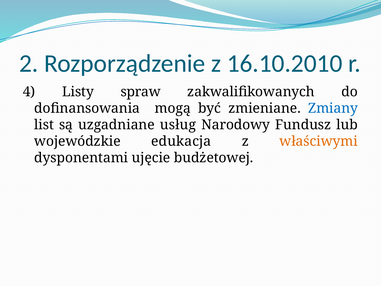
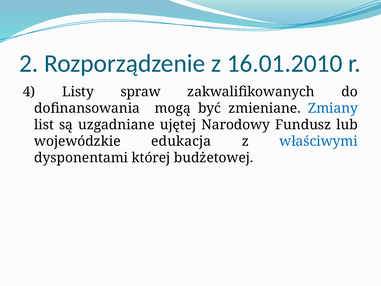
16.10.2010: 16.10.2010 -> 16.01.2010
usług: usług -> ujętej
właściwymi colour: orange -> blue
ujęcie: ujęcie -> której
